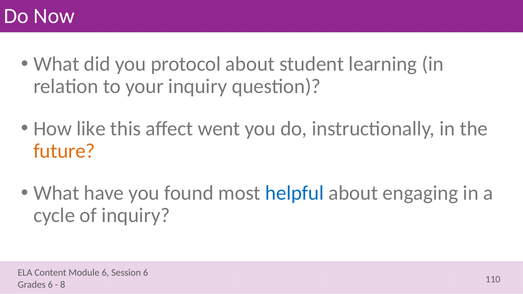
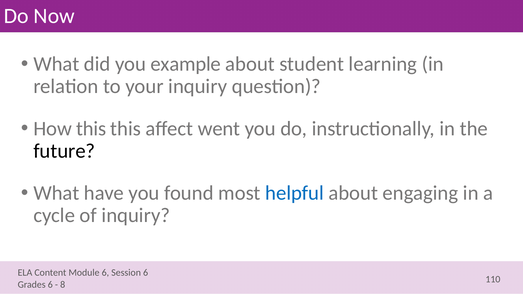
protocol: protocol -> example
How like: like -> this
future colour: orange -> black
